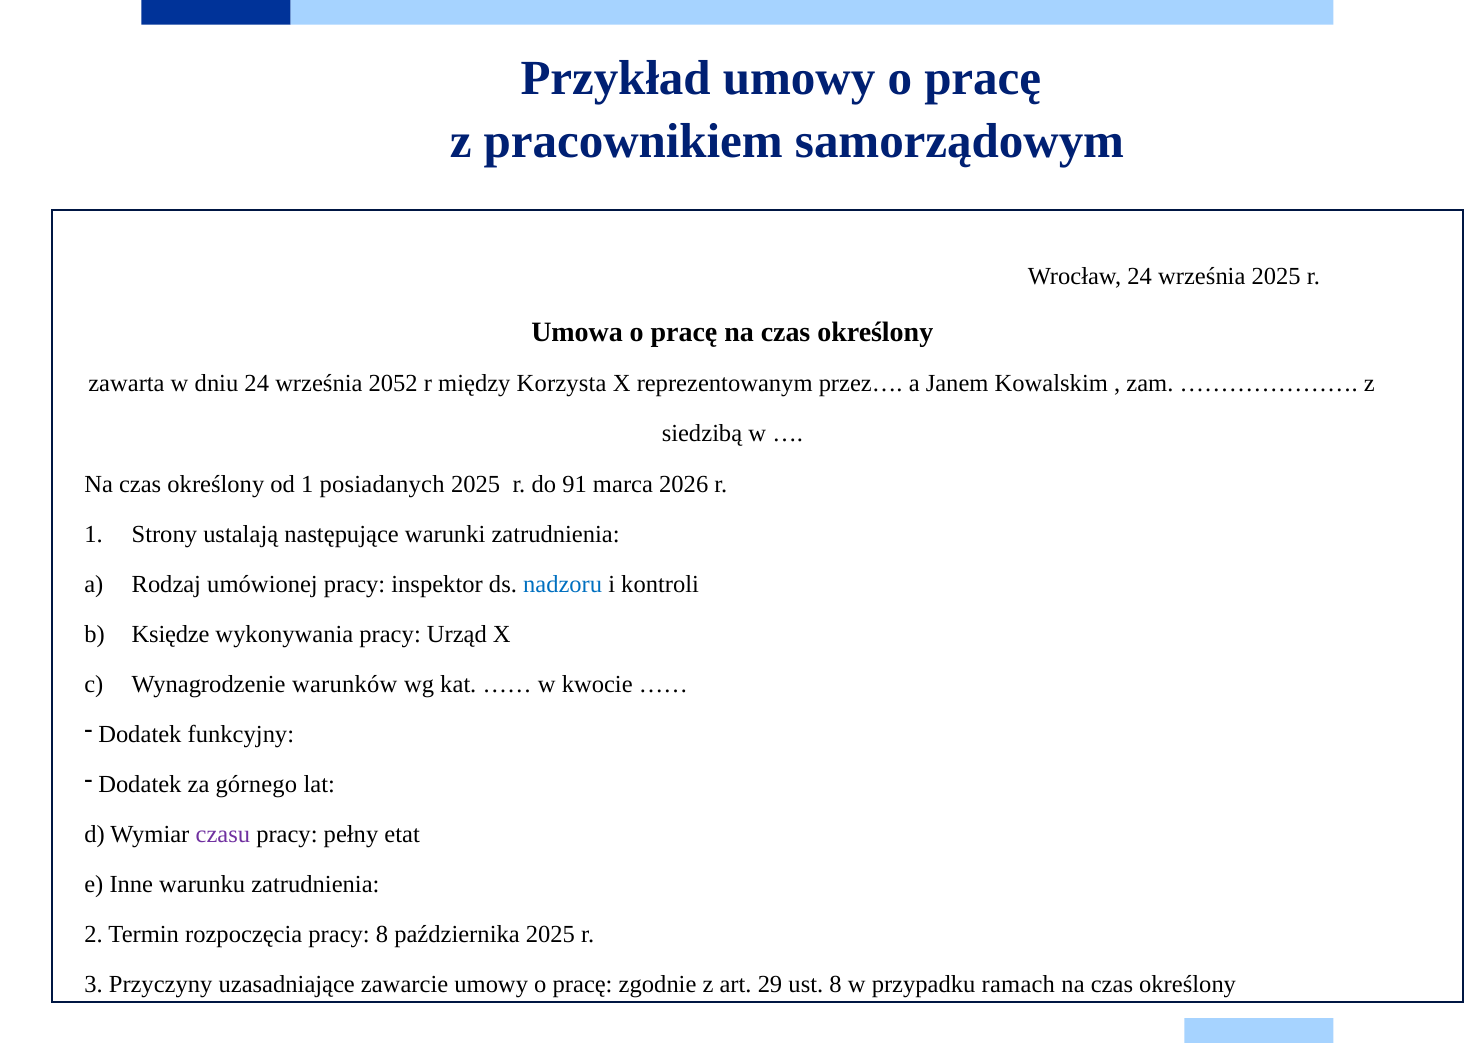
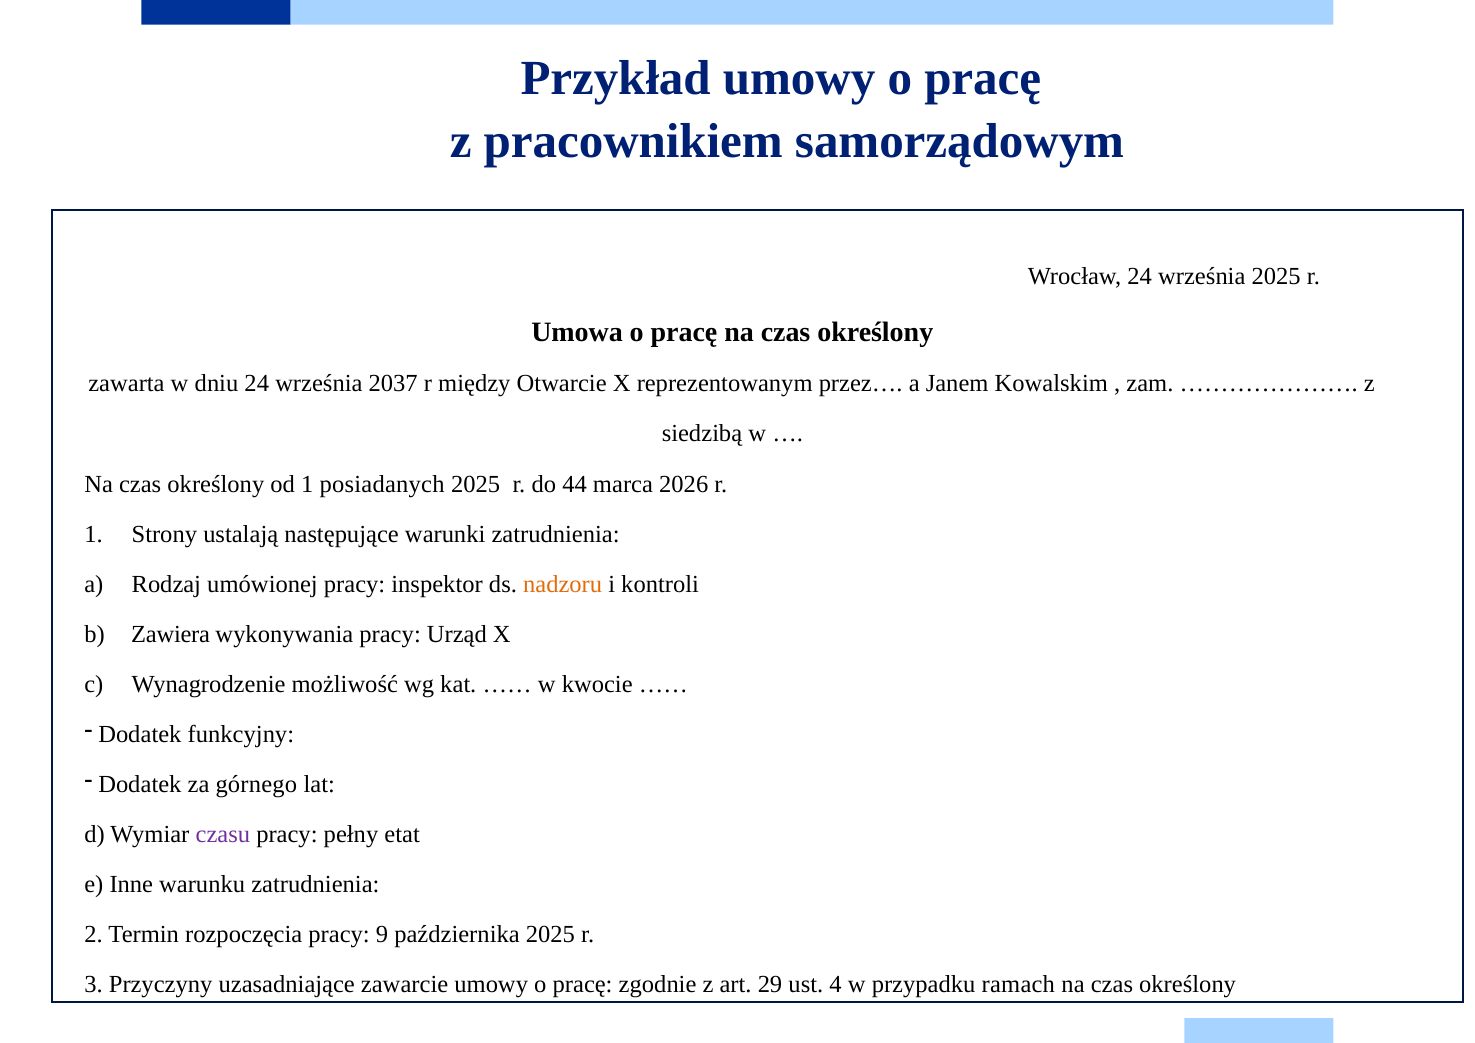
2052: 2052 -> 2037
Korzysta: Korzysta -> Otwarcie
91: 91 -> 44
nadzoru colour: blue -> orange
Księdze: Księdze -> Zawiera
warunków: warunków -> możliwość
pracy 8: 8 -> 9
ust 8: 8 -> 4
